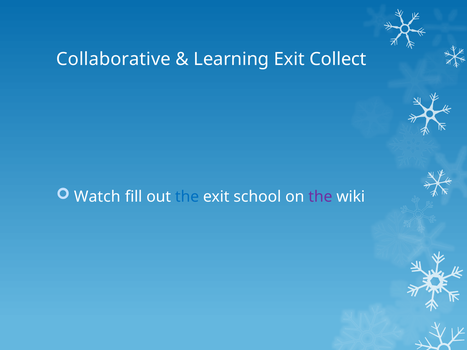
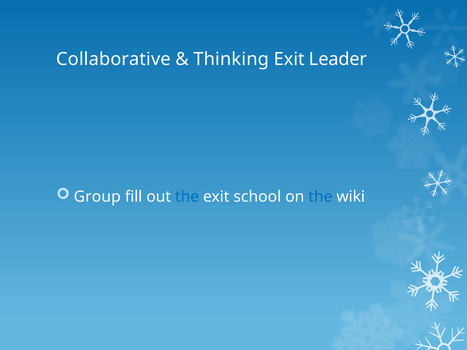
Learning: Learning -> Thinking
Collect: Collect -> Leader
Watch: Watch -> Group
the at (320, 197) colour: purple -> blue
